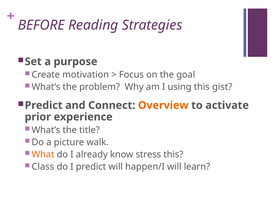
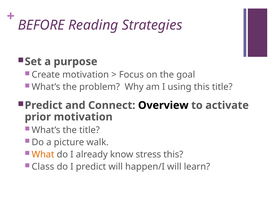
this gist: gist -> title
Overview colour: orange -> black
prior experience: experience -> motivation
